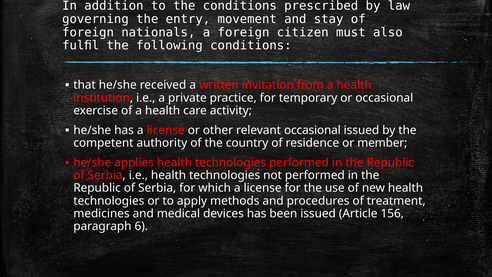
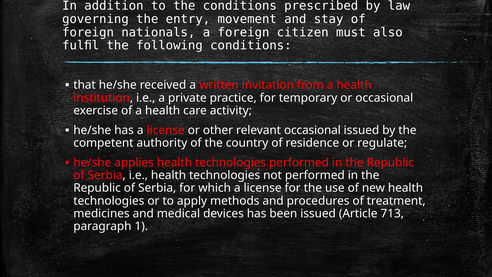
member: member -> regulate
156: 156 -> 713
6: 6 -> 1
